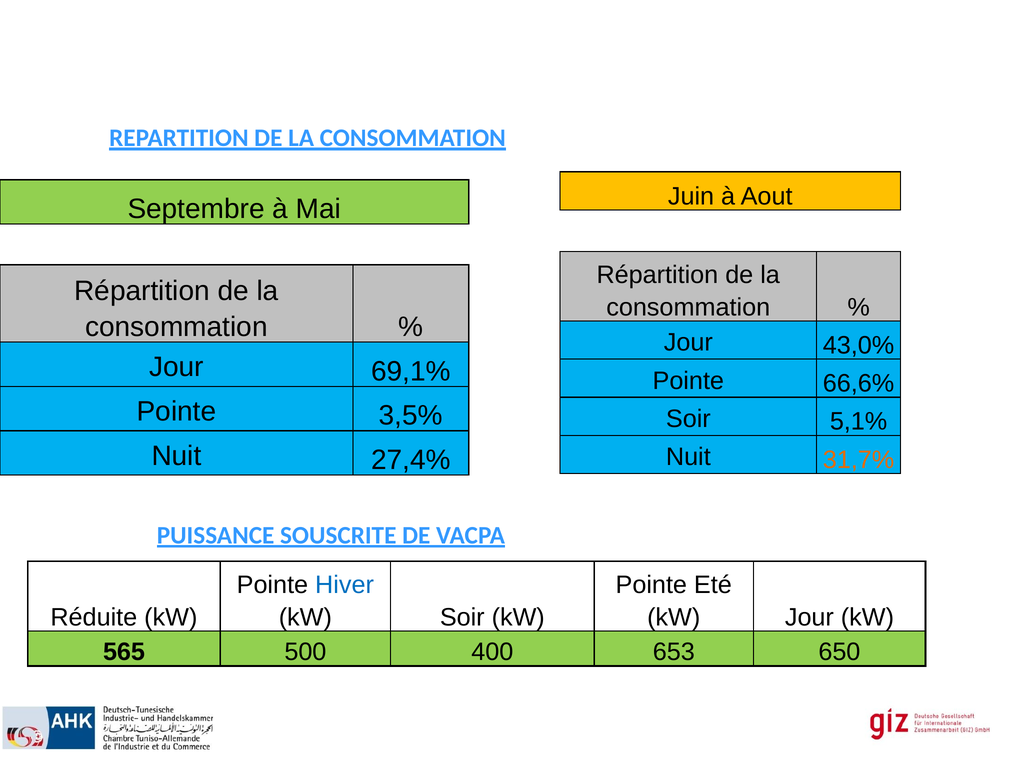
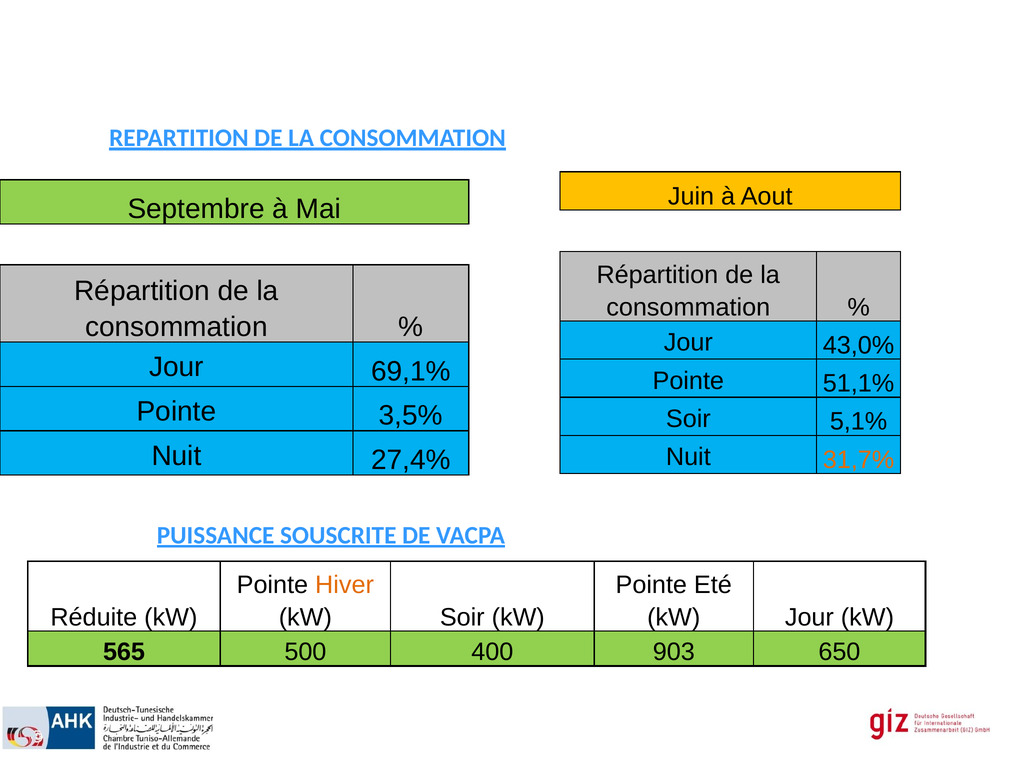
66,6%: 66,6% -> 51,1%
Hiver colour: blue -> orange
653: 653 -> 903
